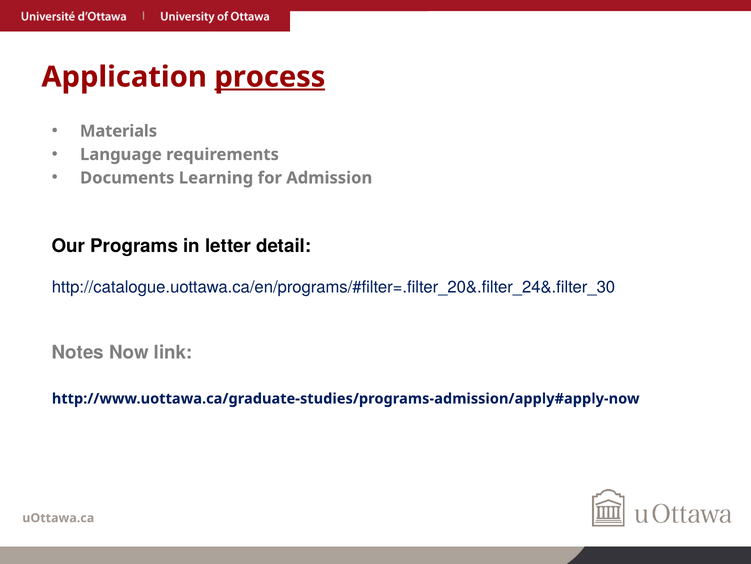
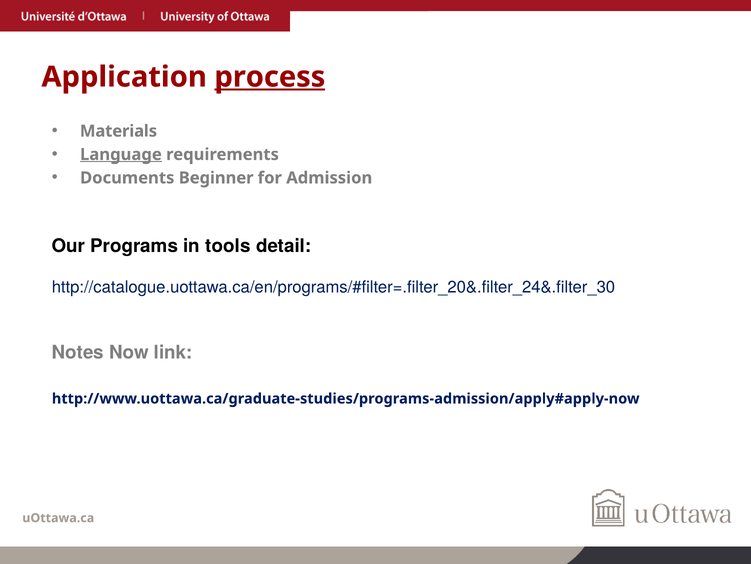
Language underline: none -> present
Learning: Learning -> Beginner
letter: letter -> tools
